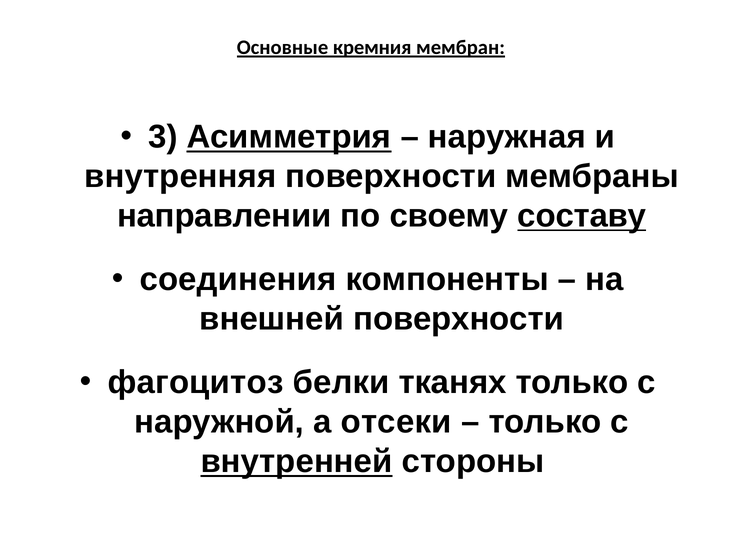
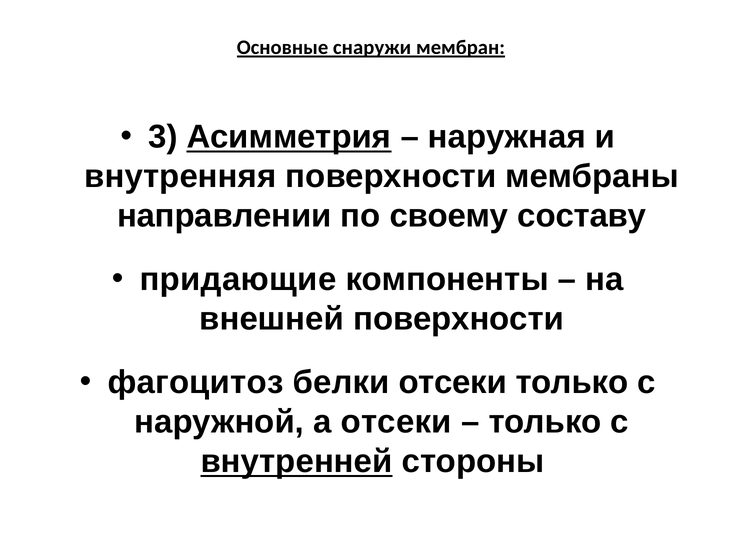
кремния: кремния -> снаружи
составу underline: present -> none
соединения: соединения -> придающие
белки тканях: тканях -> отсеки
